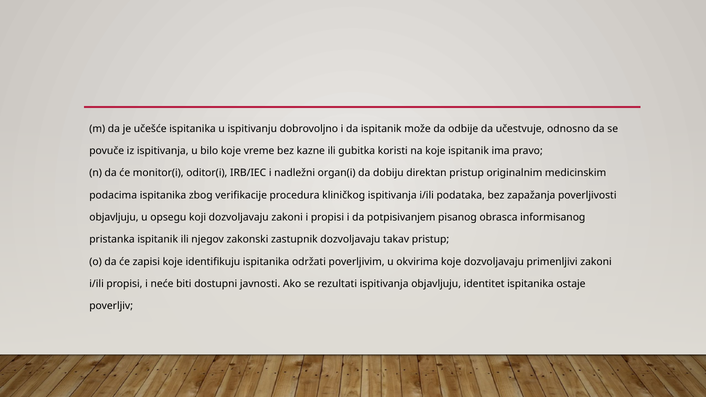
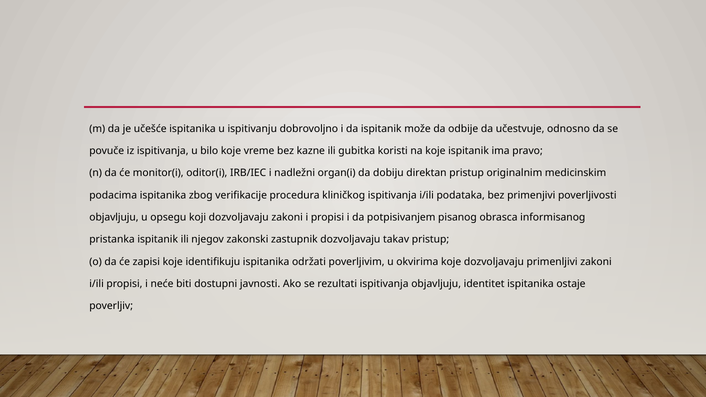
zapažanja: zapažanja -> primenjivi
